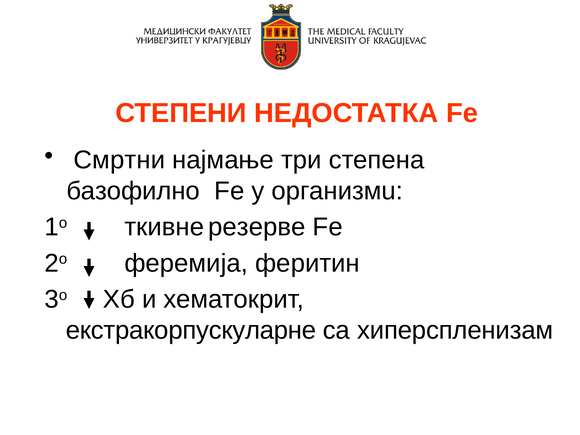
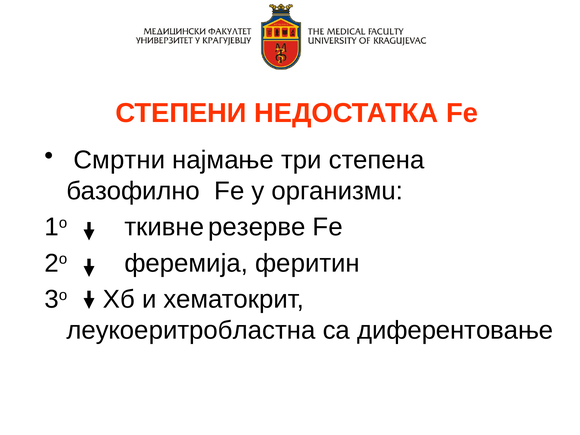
екстракорпускуларне: екстракорпускуларне -> леукоеритробластна
хиперспленизам: хиперспленизам -> диферентовање
